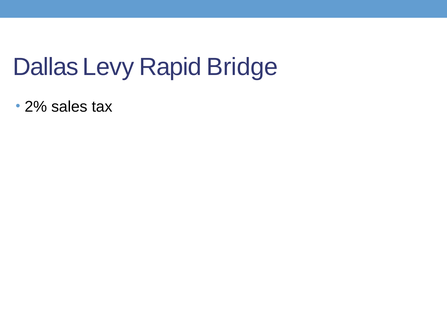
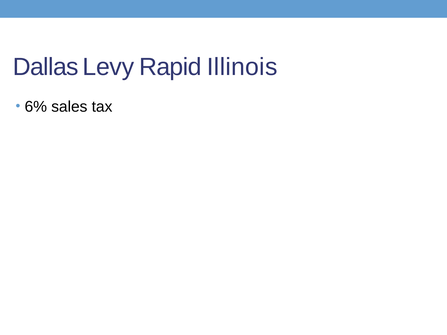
Bridge: Bridge -> Illinois
2%: 2% -> 6%
